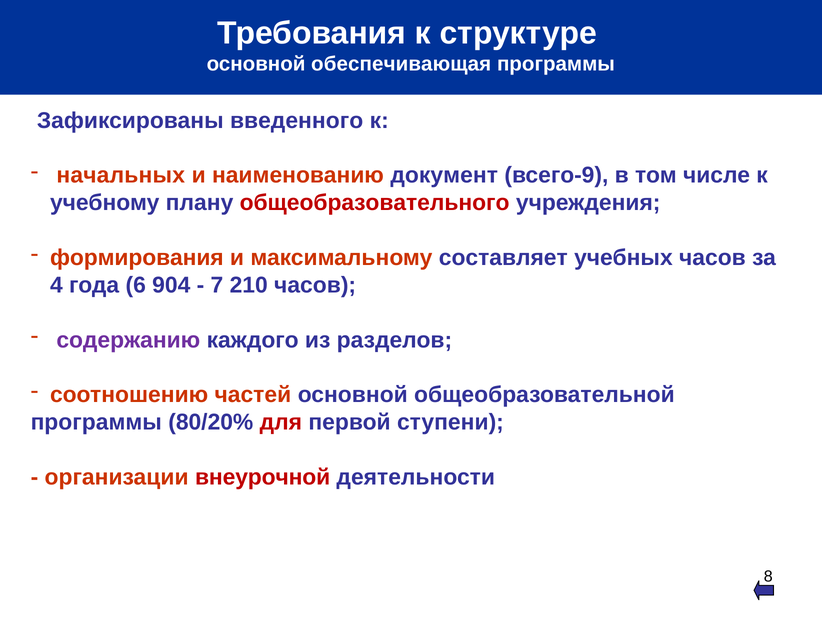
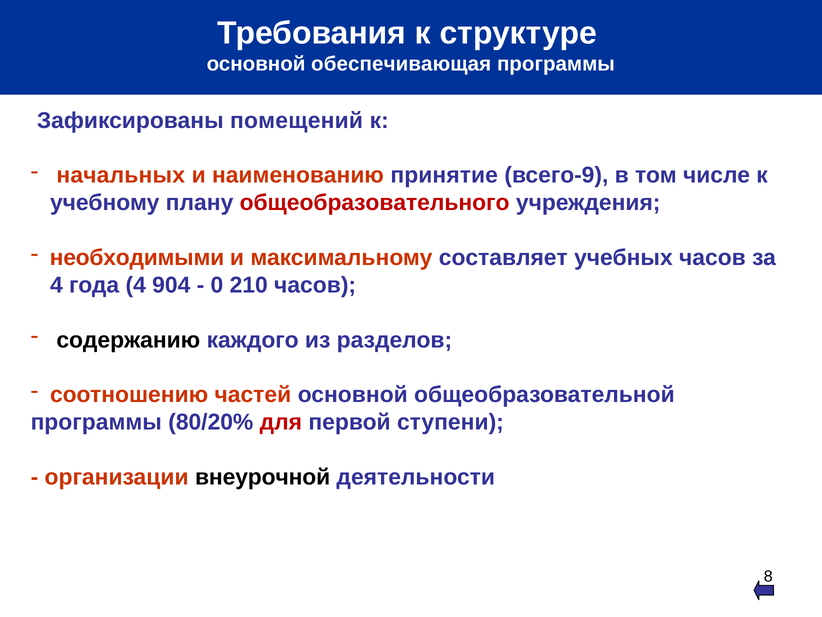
введенного: введенного -> помещений
документ: документ -> принятие
формирования: формирования -> необходимыми
года 6: 6 -> 4
7: 7 -> 0
содержанию colour: purple -> black
внеурочной colour: red -> black
